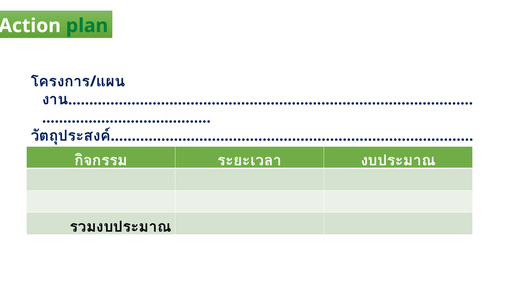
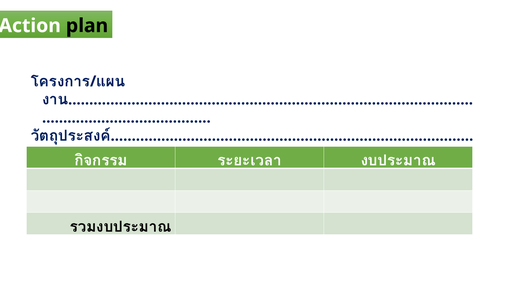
plan colour: green -> black
